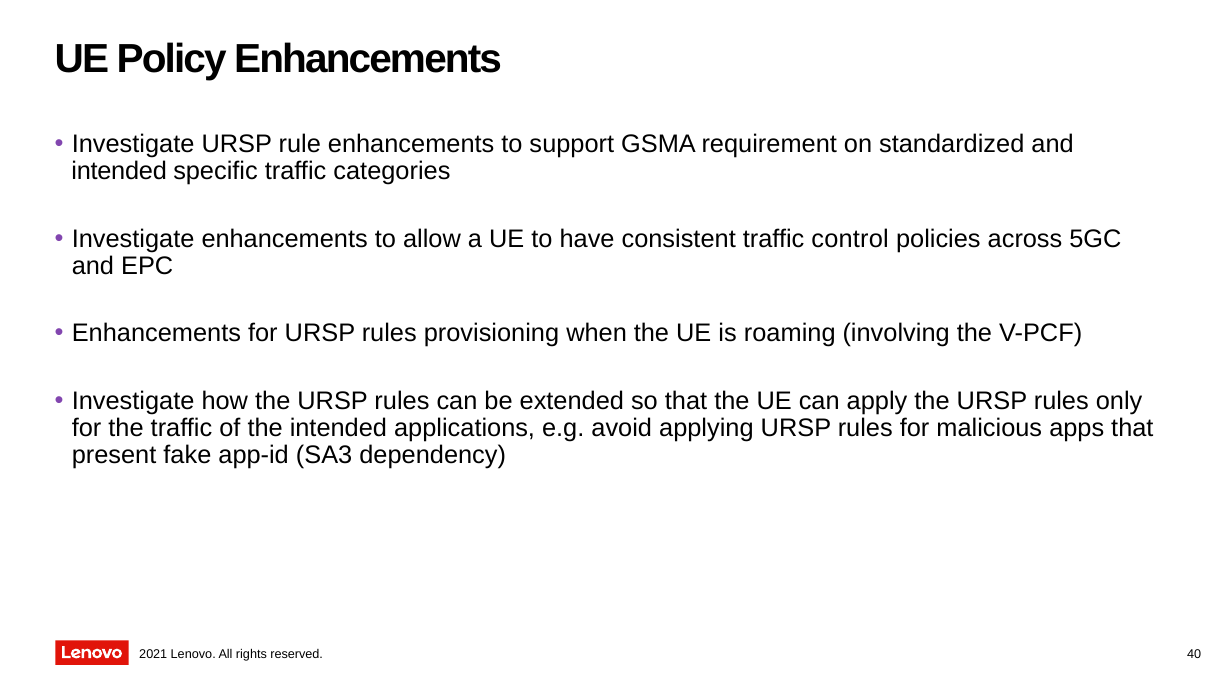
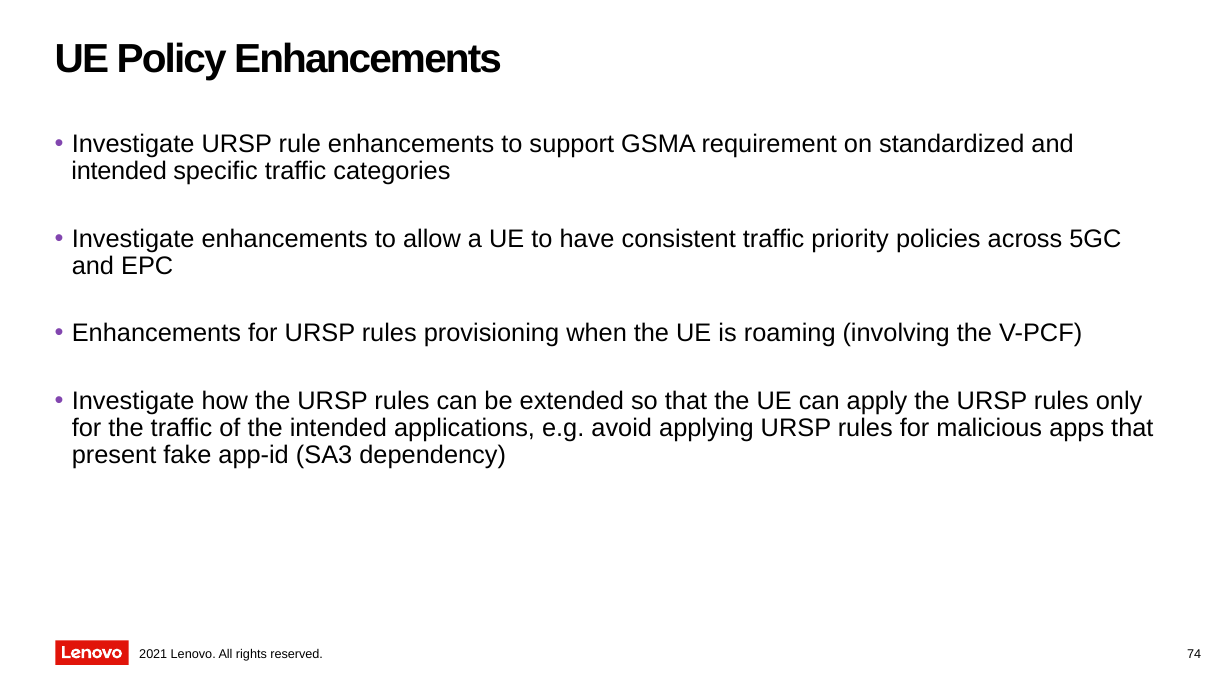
control: control -> priority
40: 40 -> 74
